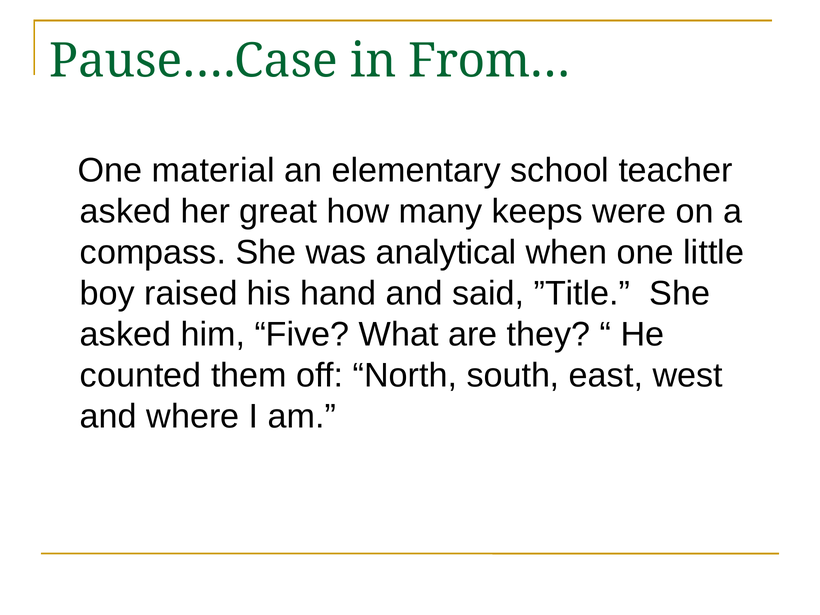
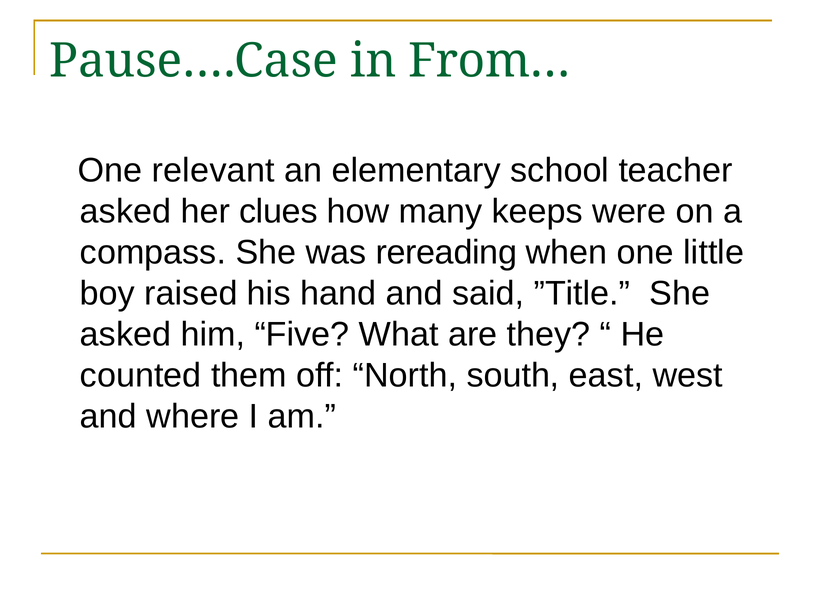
material: material -> relevant
great: great -> clues
analytical: analytical -> rereading
